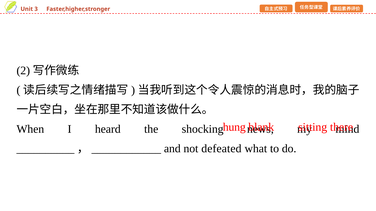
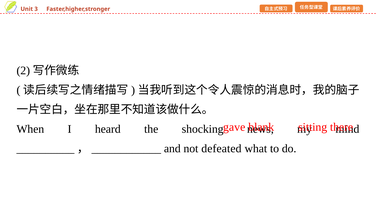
hung: hung -> gave
